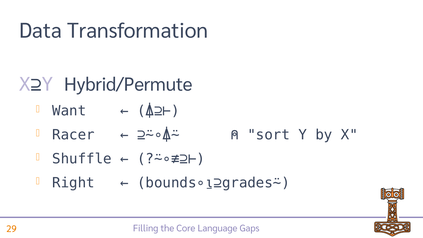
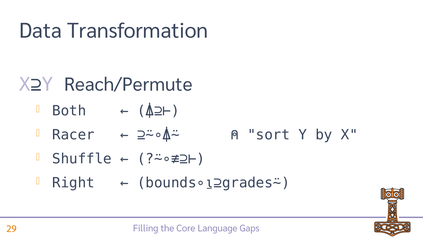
Hybrid/Permute: Hybrid/Permute -> Reach/Permute
Want: Want -> Both
